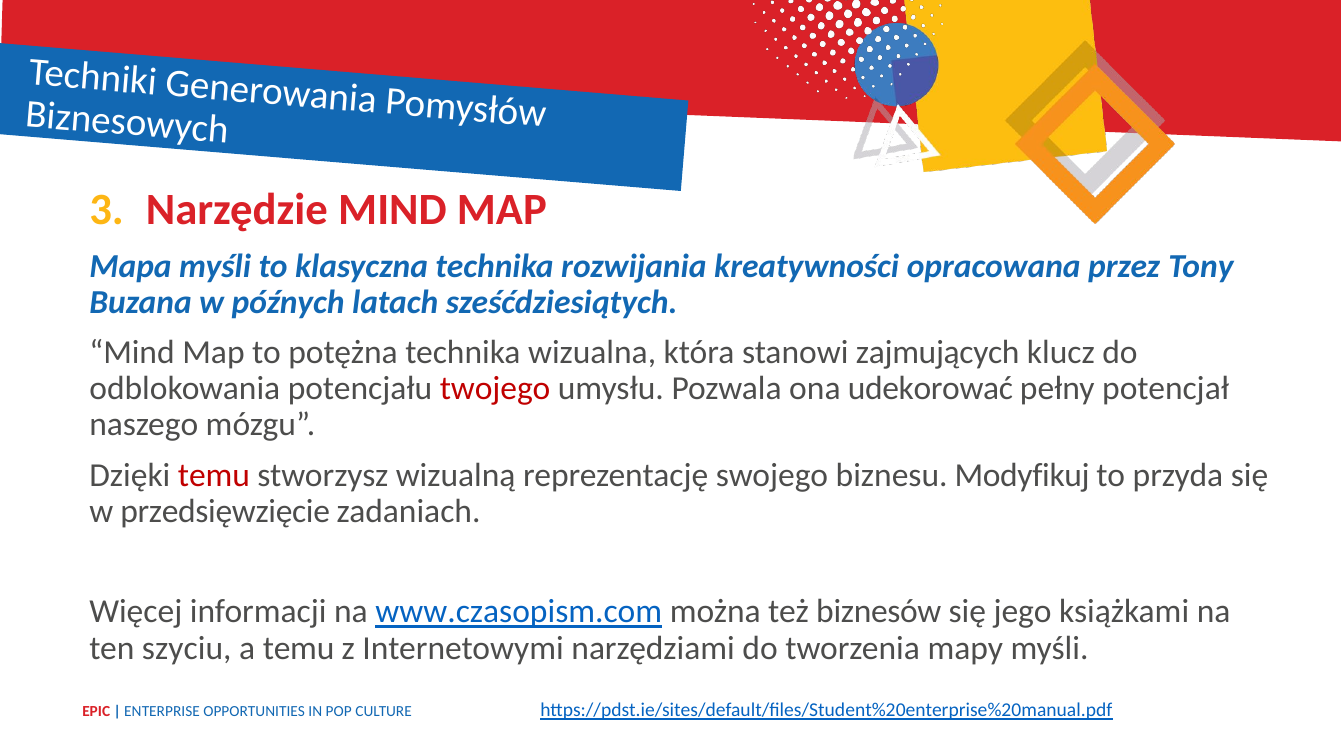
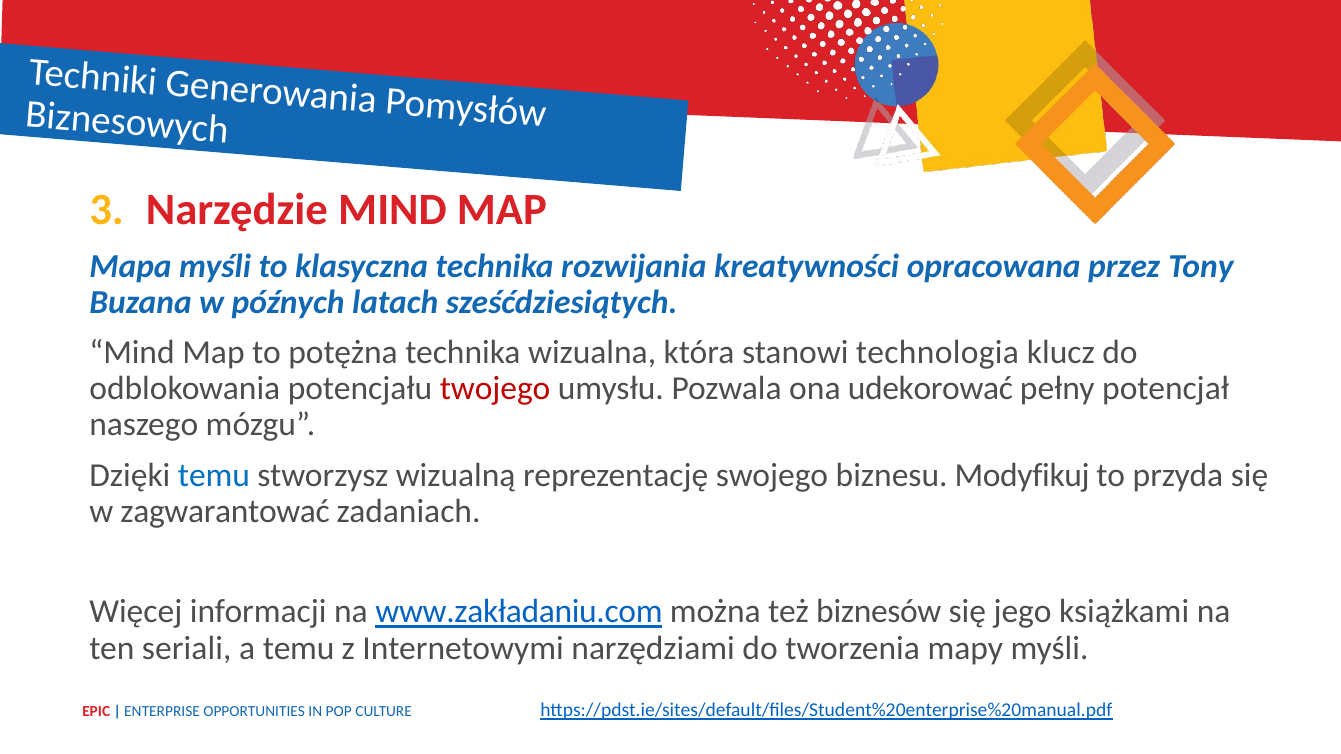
zajmujących: zajmujących -> technologia
temu at (214, 475) colour: red -> blue
przedsięwzięcie: przedsięwzięcie -> zagwarantować
www.czasopism.com: www.czasopism.com -> www.zakładaniu.com
szyciu: szyciu -> seriali
